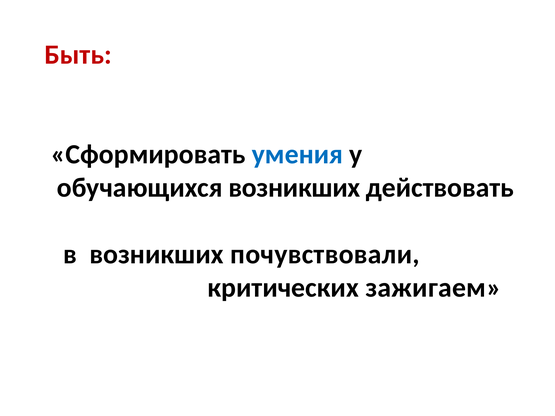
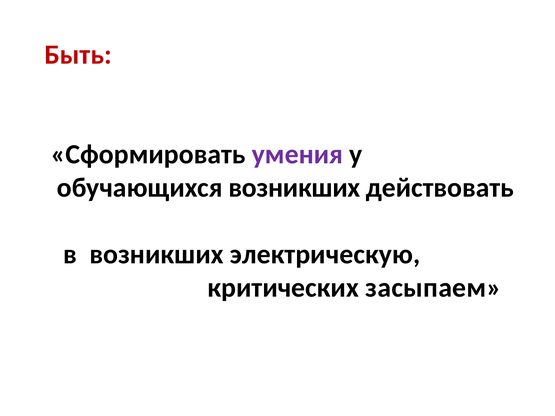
умения colour: blue -> purple
почувствовали: почувствовали -> электрическую
зажигаем: зажигаем -> засыпаем
